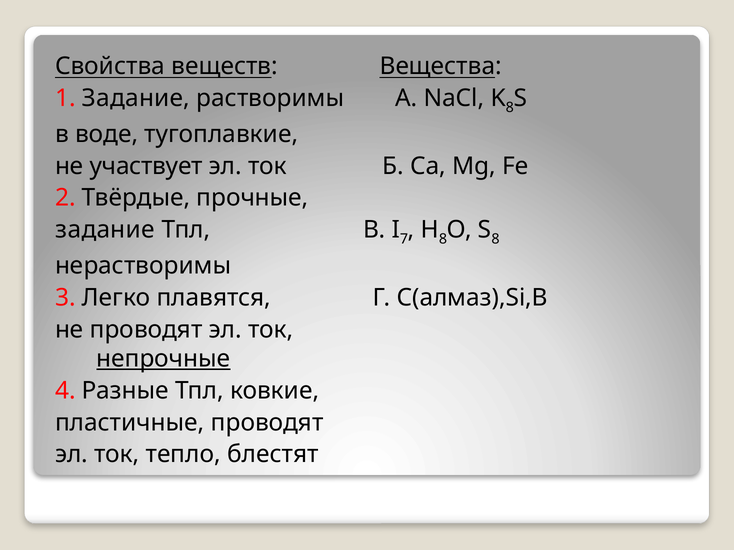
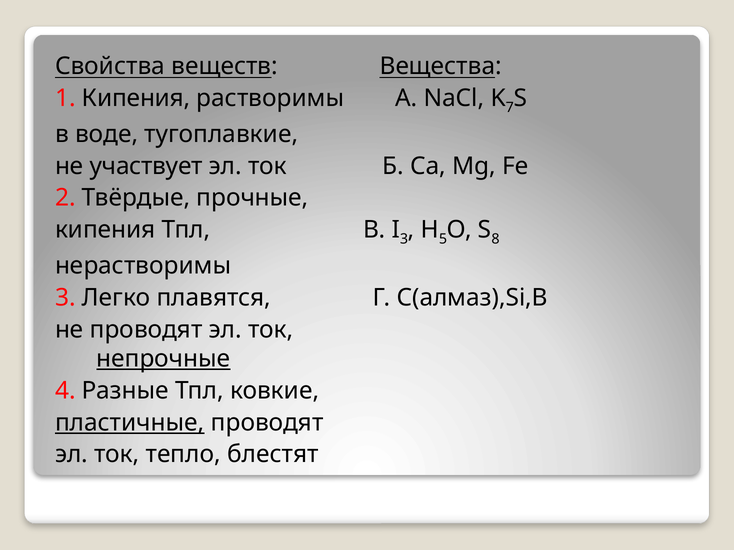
1 Задание: Задание -> Кипения
8 at (510, 108): 8 -> 7
задание at (105, 230): задание -> кипения
7 at (404, 239): 7 -> 3
8 at (443, 239): 8 -> 5
пластичные underline: none -> present
